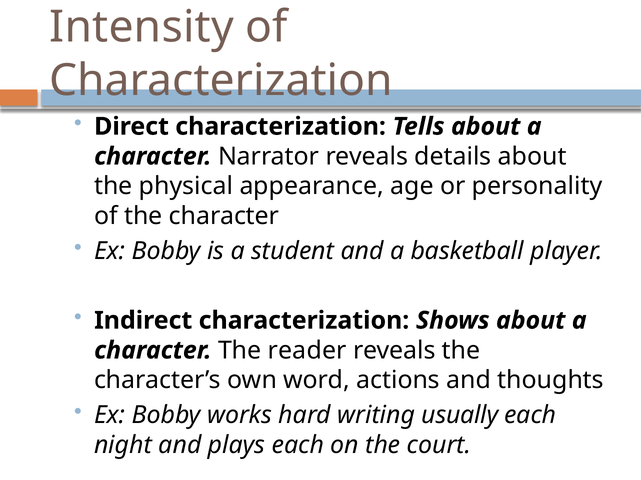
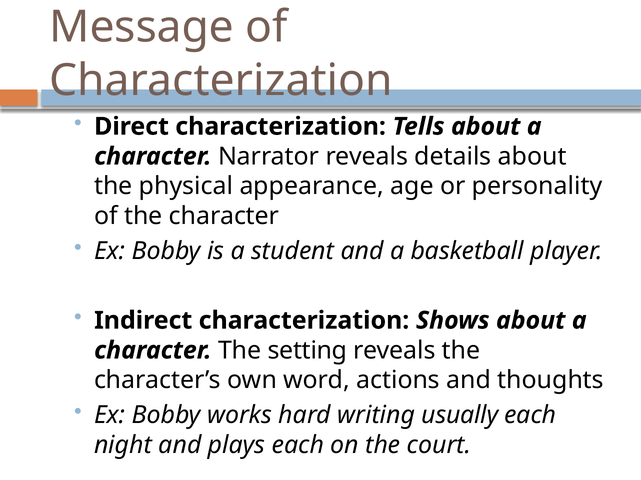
Intensity: Intensity -> Message
reader: reader -> setting
